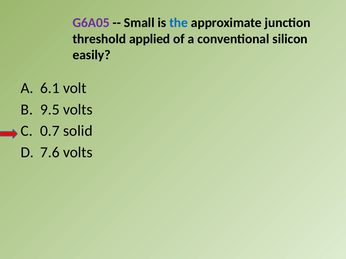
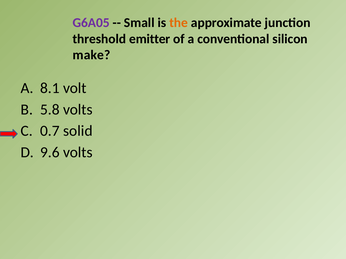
the colour: blue -> orange
applied: applied -> emitter
easily: easily -> make
6.1: 6.1 -> 8.1
9.5: 9.5 -> 5.8
7.6: 7.6 -> 9.6
